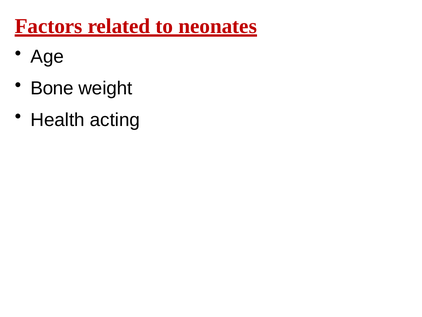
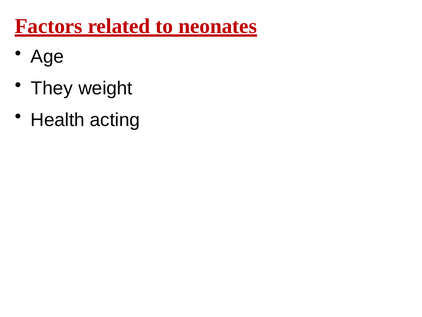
Bone: Bone -> They
